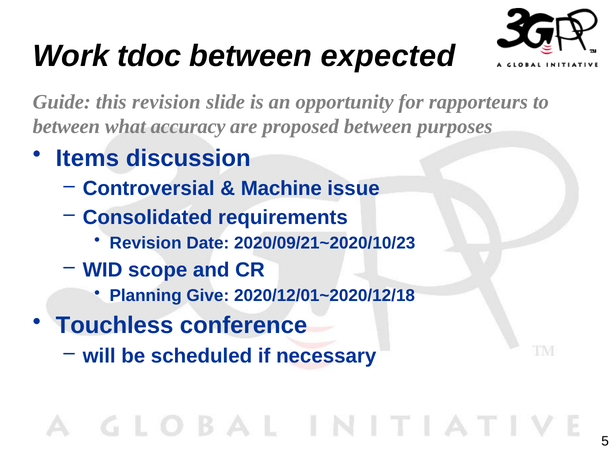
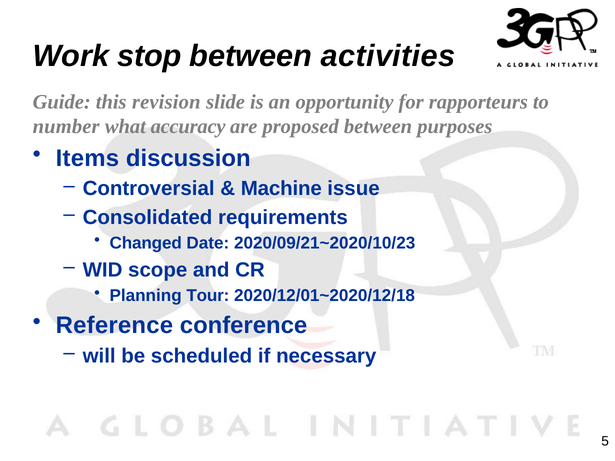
tdoc: tdoc -> stop
expected: expected -> activities
between at (66, 127): between -> number
Revision at (146, 243): Revision -> Changed
Give: Give -> Tour
Touchless: Touchless -> Reference
